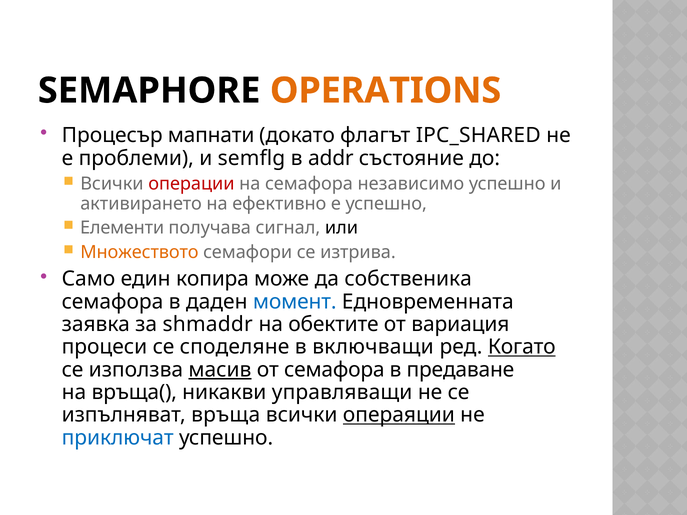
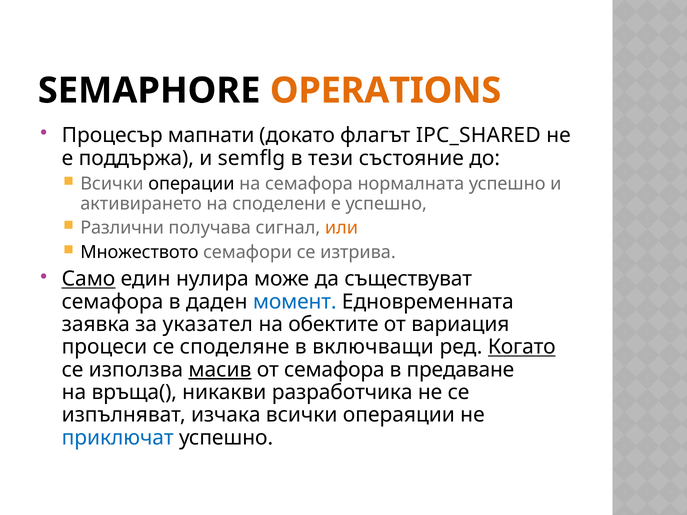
проблеми: проблеми -> поддържа
addr: addr -> тези
операции colour: red -> black
независимо: независимо -> нормалната
ефективно: ефективно -> споделени
Елементи: Елементи -> Различни
или colour: black -> orange
Множеството colour: orange -> black
Само underline: none -> present
копира: копира -> нулира
собственика: собственика -> съществуват
shmaddr: shmaddr -> указател
управляващи: управляващи -> разработчика
връща: връща -> изчака
операяции underline: present -> none
